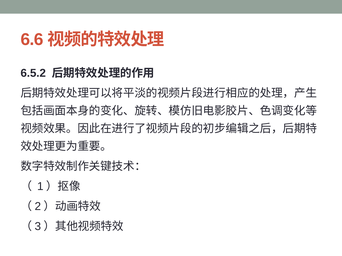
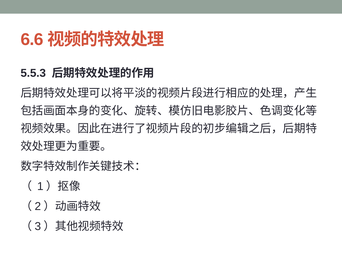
6.5.2: 6.5.2 -> 5.5.3
